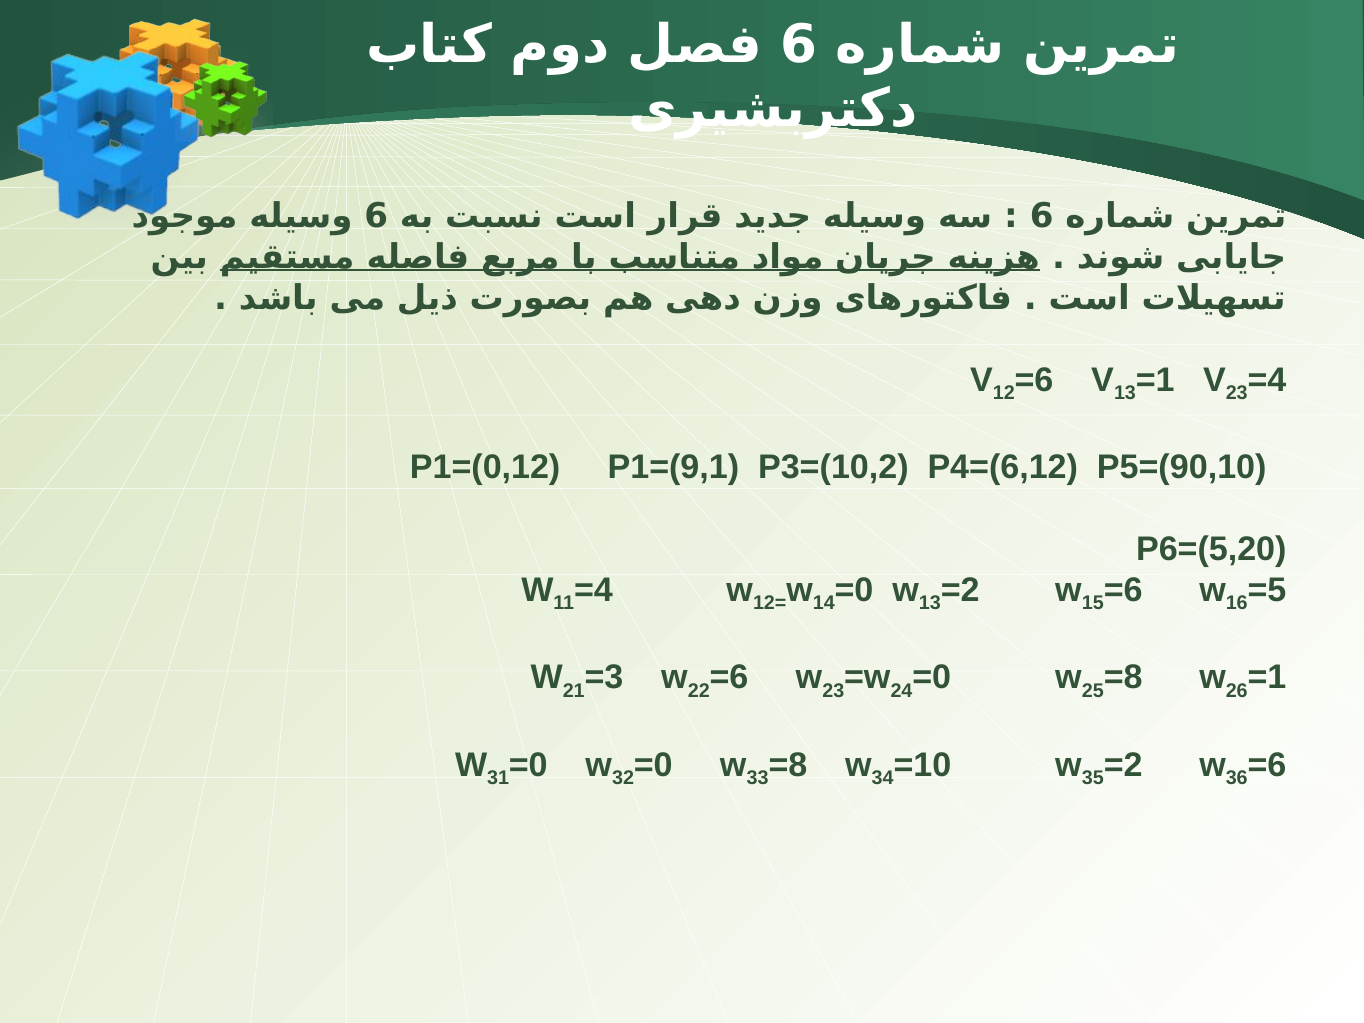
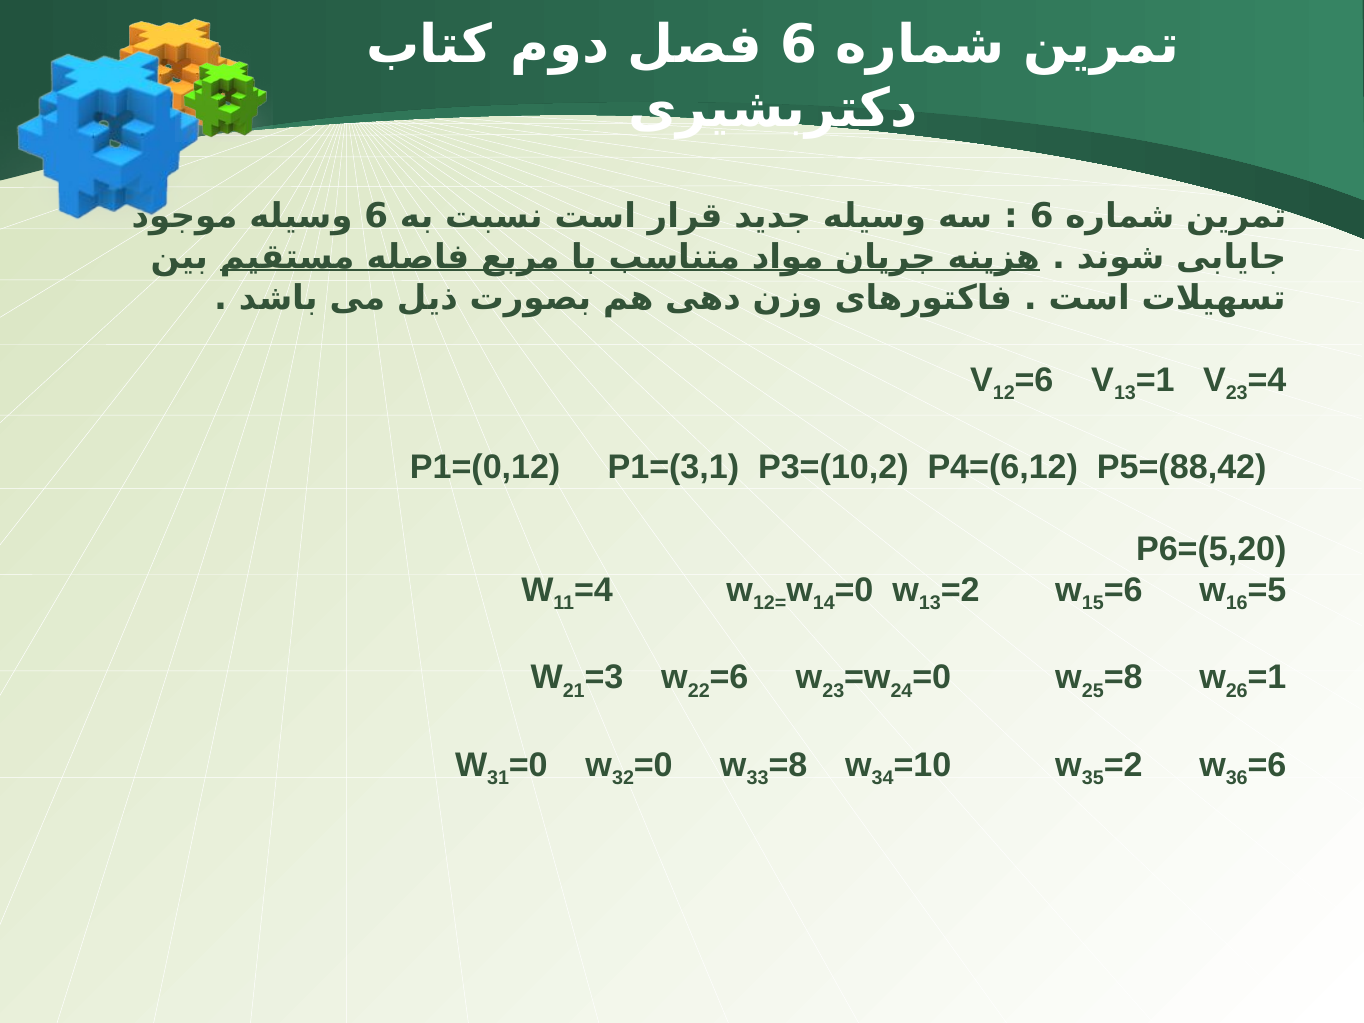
P1=(9,1: P1=(9,1 -> P1=(3,1
P5=(90,10: P5=(90,10 -> P5=(88,42
